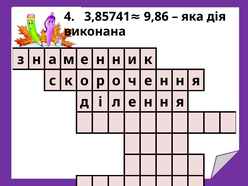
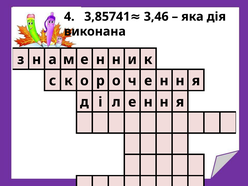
9,86: 9,86 -> 3,46
